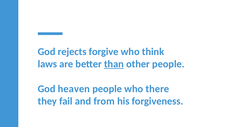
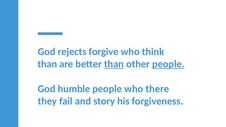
laws at (47, 64): laws -> than
people at (168, 64) underline: none -> present
heaven: heaven -> humble
from: from -> story
